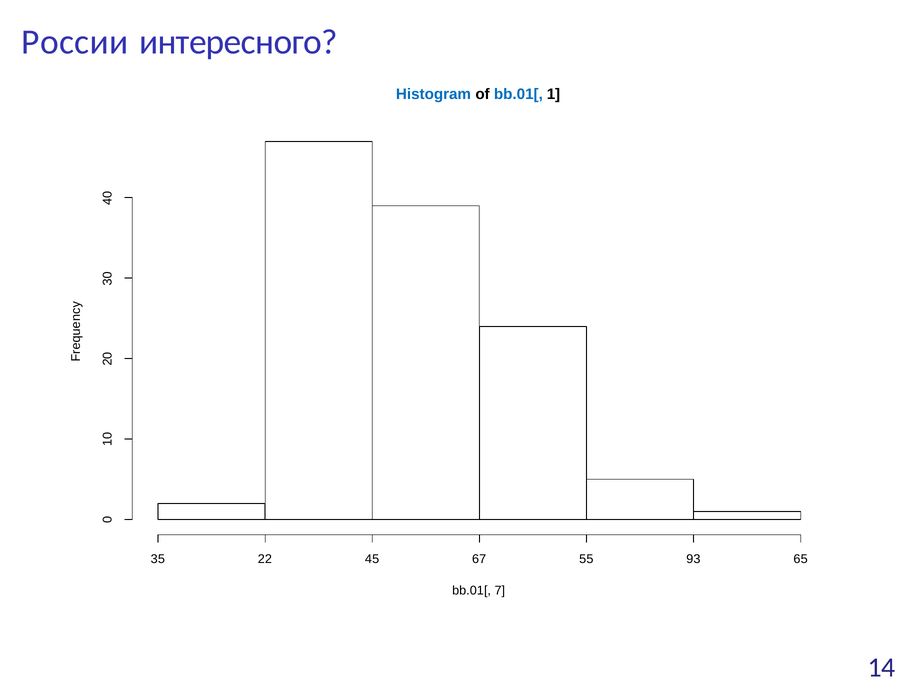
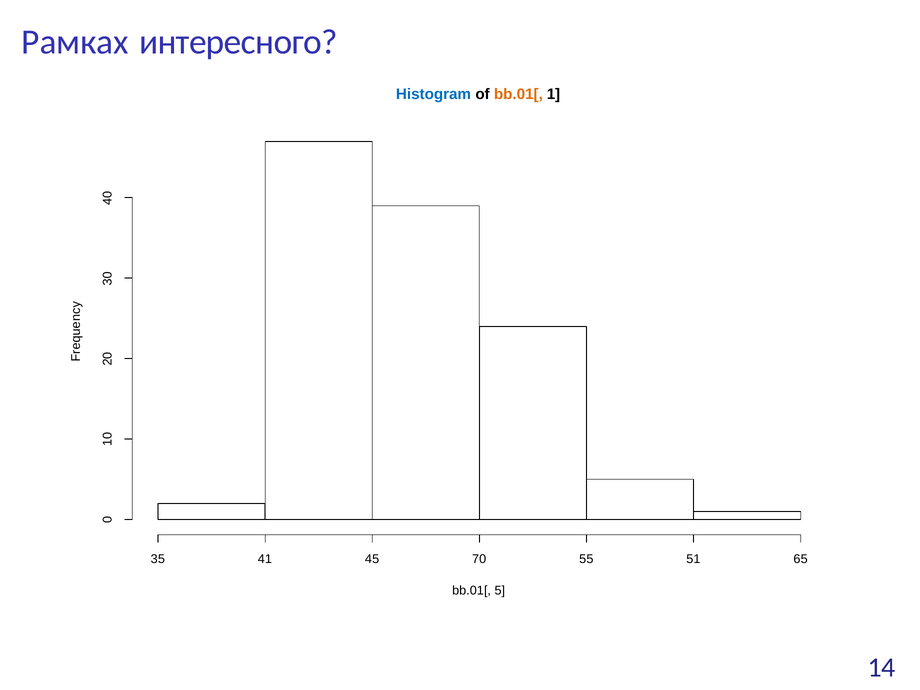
России: России -> Рамках
bb.01[ at (518, 94) colour: blue -> orange
22: 22 -> 41
67: 67 -> 70
93: 93 -> 51
7: 7 -> 5
